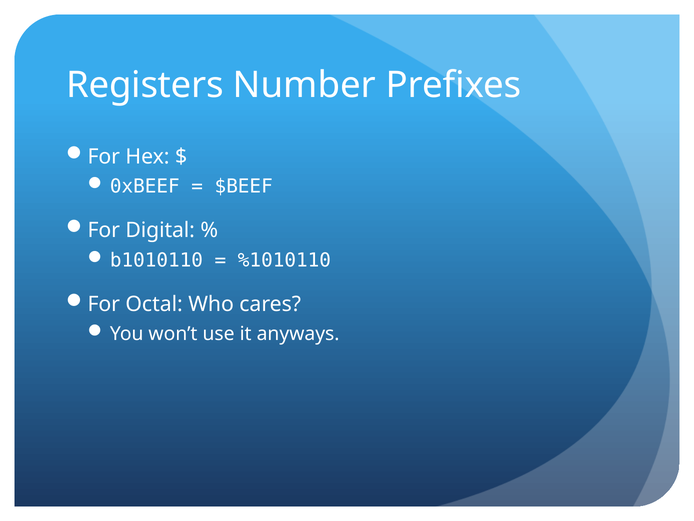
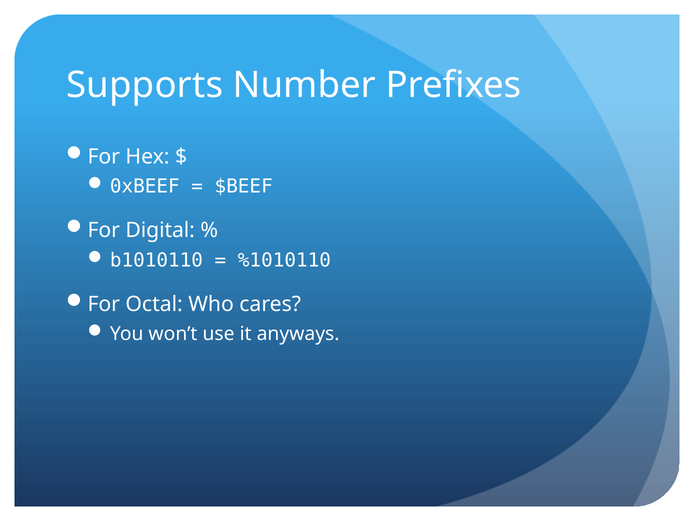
Registers: Registers -> Supports
